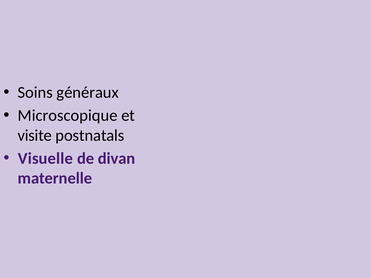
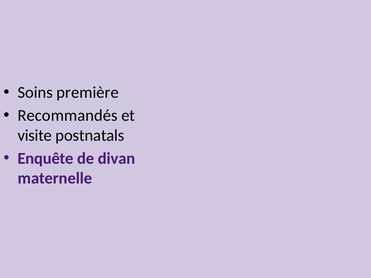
généraux: généraux -> première
Microscopique: Microscopique -> Recommandés
Visuelle: Visuelle -> Enquête
